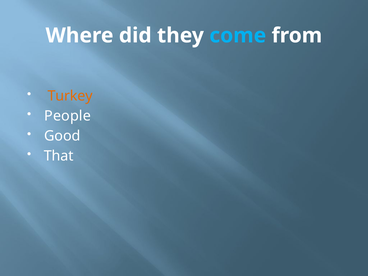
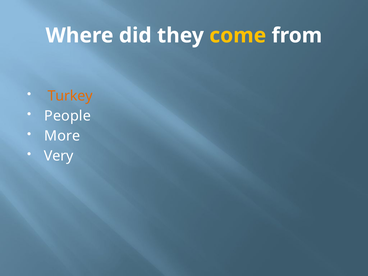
come colour: light blue -> yellow
Good: Good -> More
That: That -> Very
